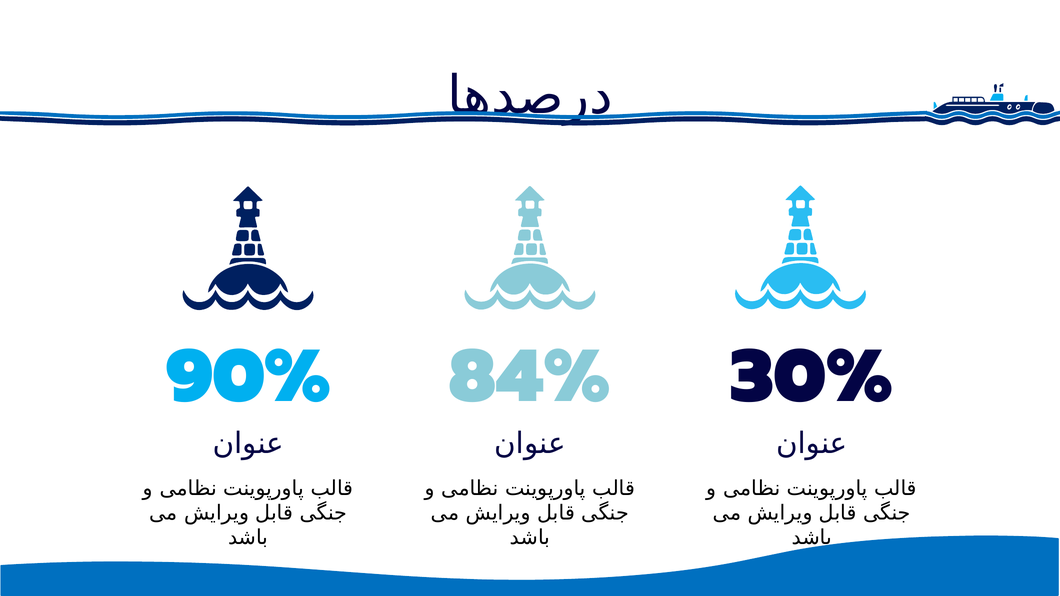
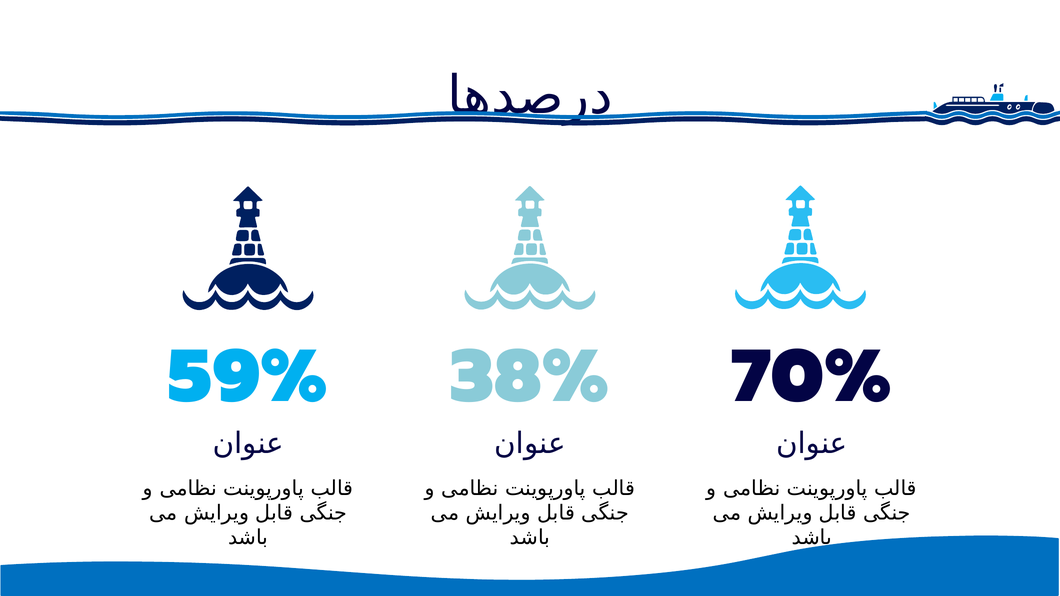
90%: 90% -> 59%
84%: 84% -> 38%
30%: 30% -> 70%
